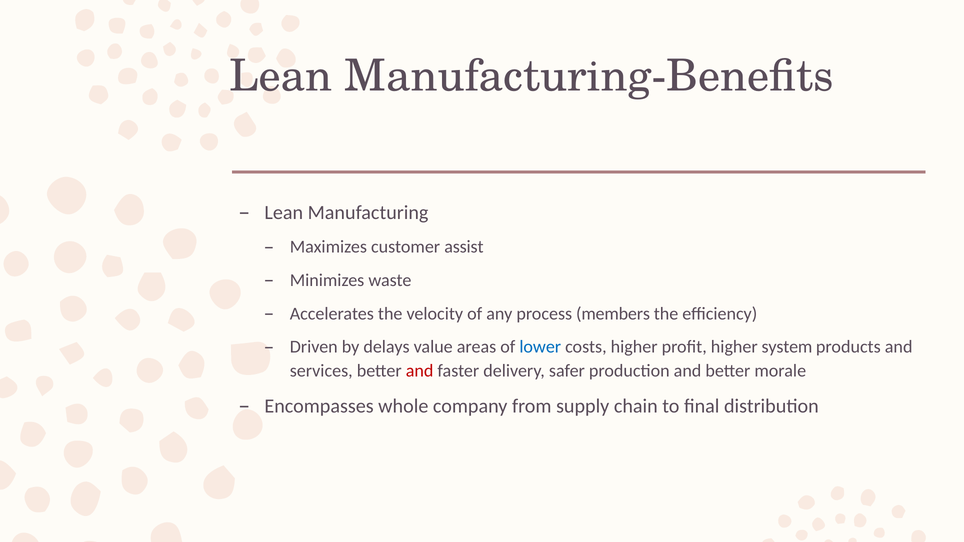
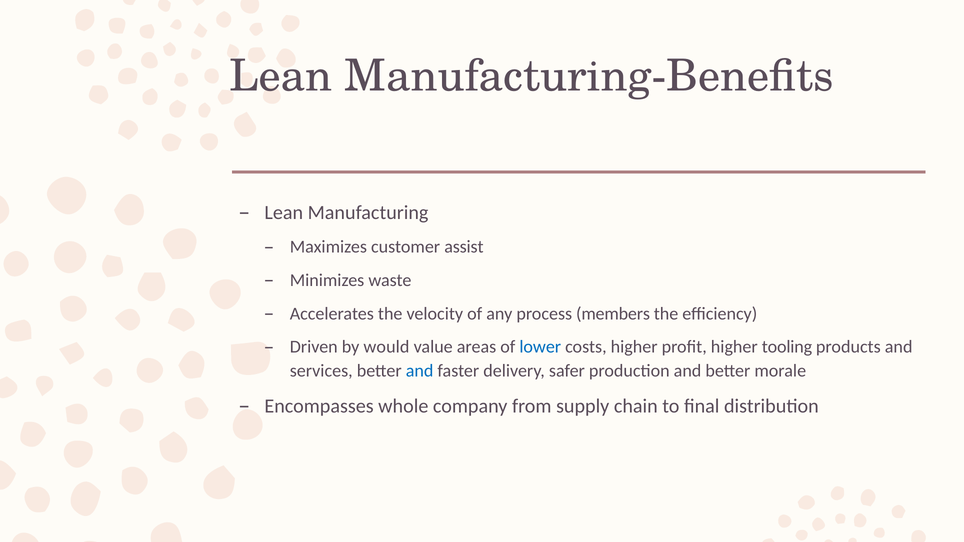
delays: delays -> would
system: system -> tooling
and at (420, 371) colour: red -> blue
